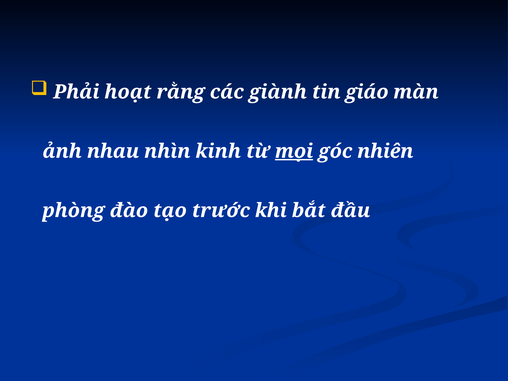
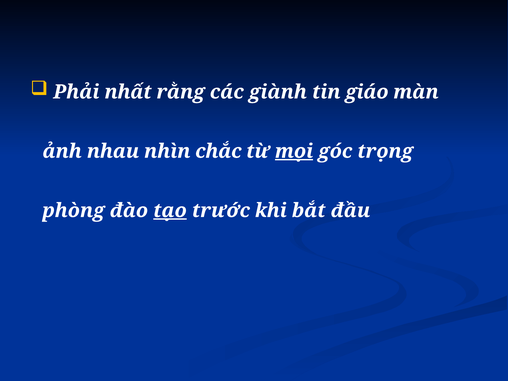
hoạt: hoạt -> nhất
kinh: kinh -> chắc
nhiên: nhiên -> trọng
tạo underline: none -> present
